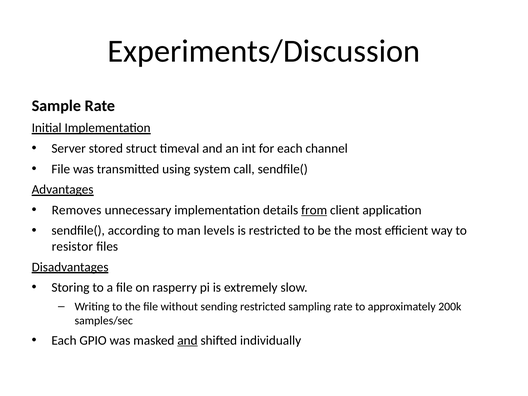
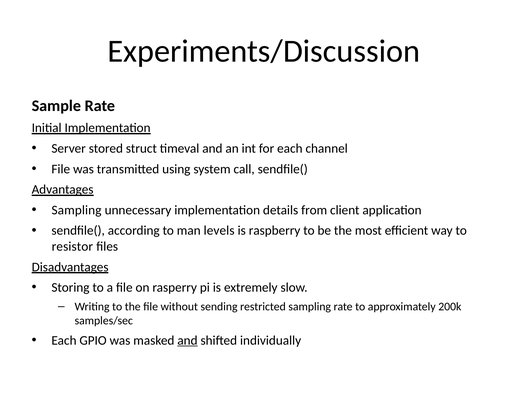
Removes at (77, 210): Removes -> Sampling
from underline: present -> none
is restricted: restricted -> raspberry
